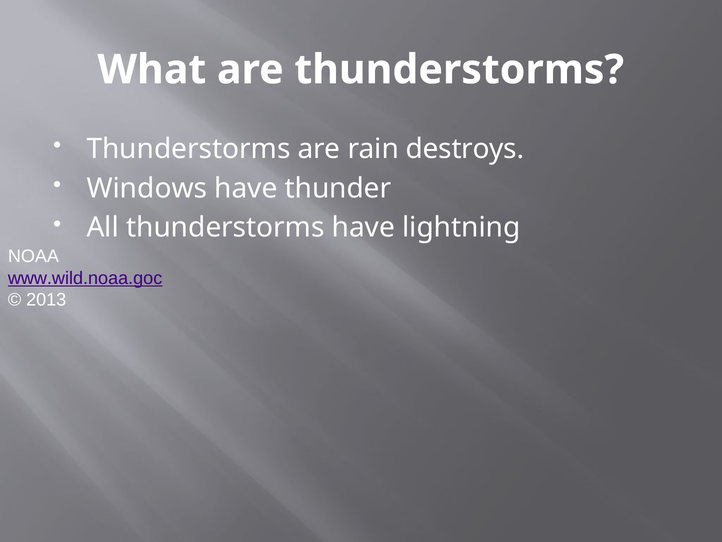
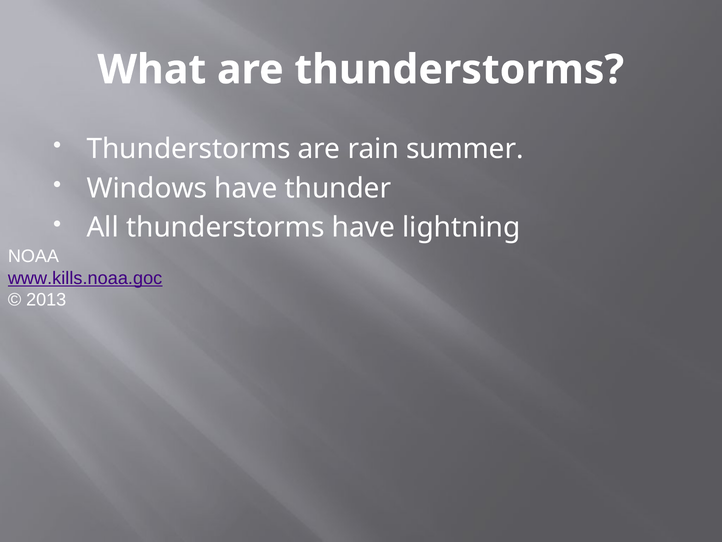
destroys: destroys -> summer
www.wild.noaa.goc: www.wild.noaa.goc -> www.kills.noaa.goc
